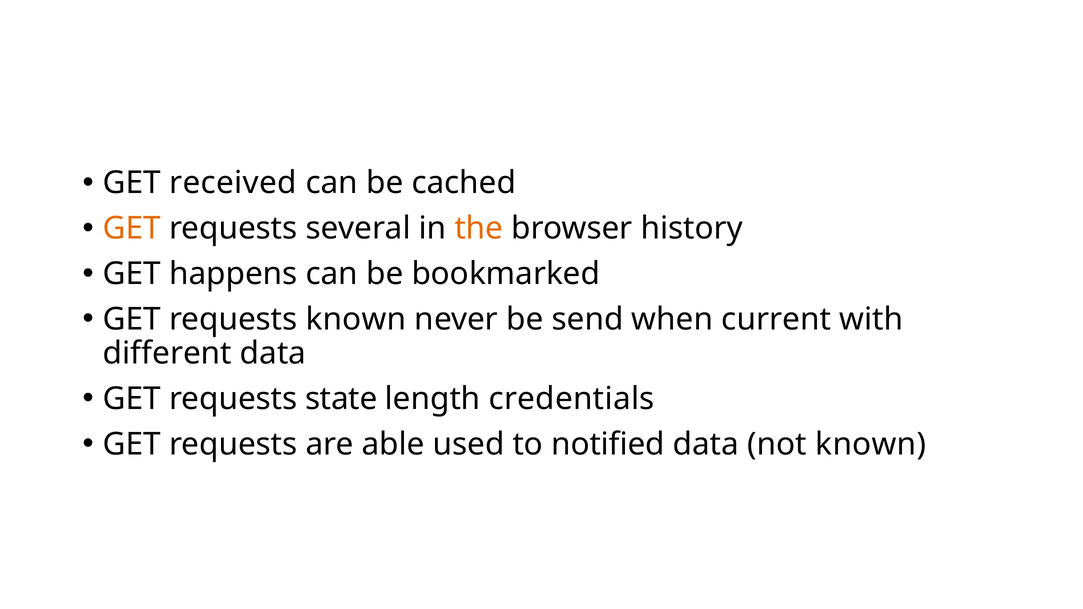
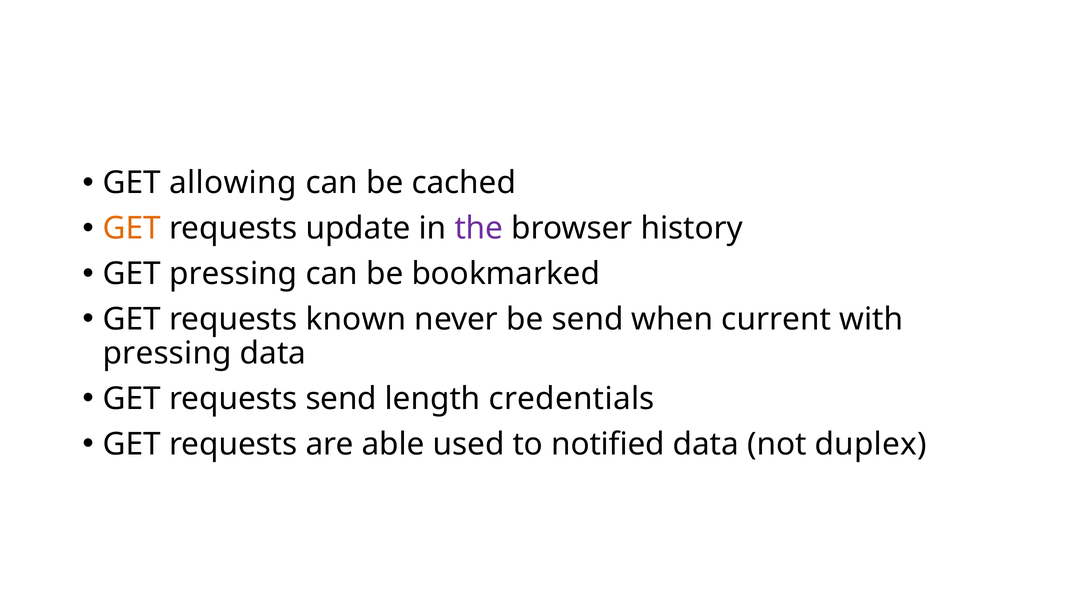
received: received -> allowing
several: several -> update
the colour: orange -> purple
GET happens: happens -> pressing
different at (167, 353): different -> pressing
requests state: state -> send
not known: known -> duplex
